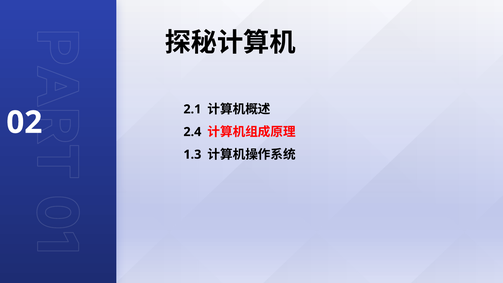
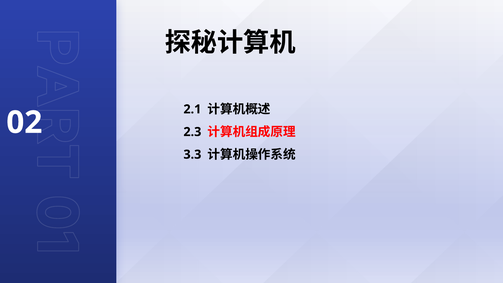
2.4: 2.4 -> 2.3
1.3: 1.3 -> 3.3
